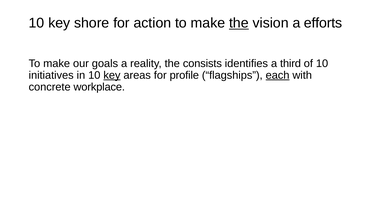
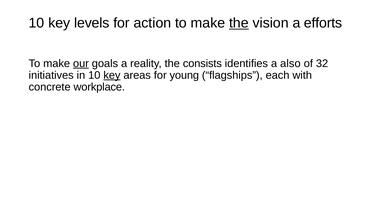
shore: shore -> levels
our underline: none -> present
third: third -> also
of 10: 10 -> 32
profile: profile -> young
each underline: present -> none
